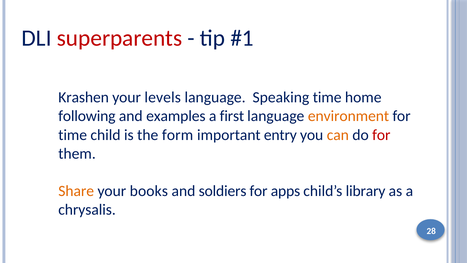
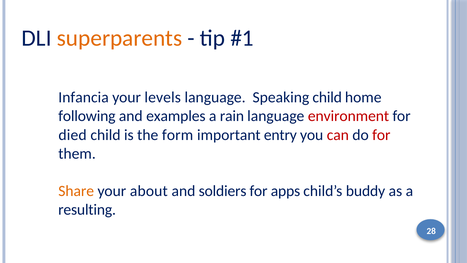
superparents colour: red -> orange
Krashen: Krashen -> Infancia
Speaking time: time -> child
first: first -> rain
environment colour: orange -> red
time at (73, 135): time -> died
can colour: orange -> red
books: books -> about
library: library -> buddy
chrysalis: chrysalis -> resulting
